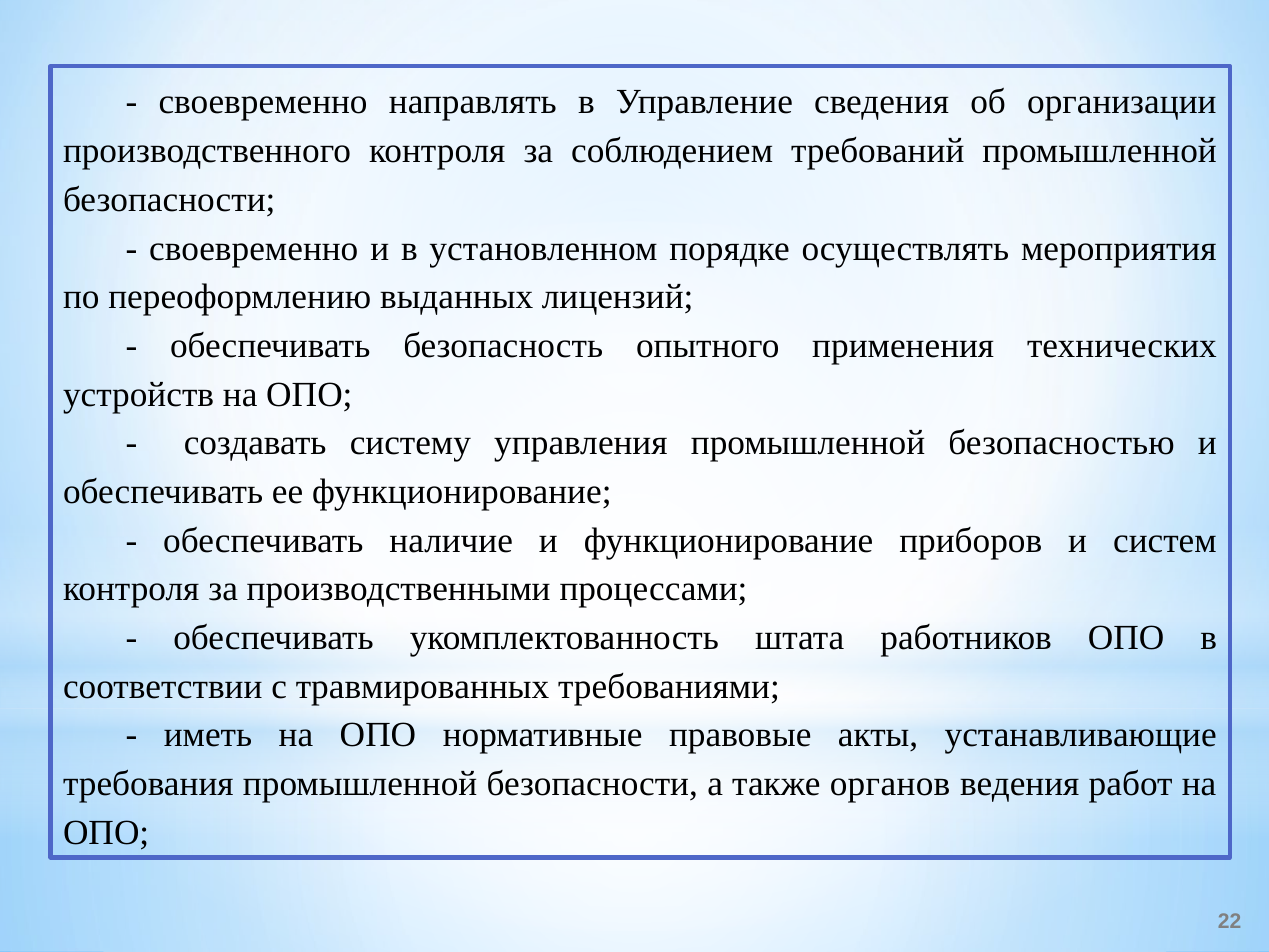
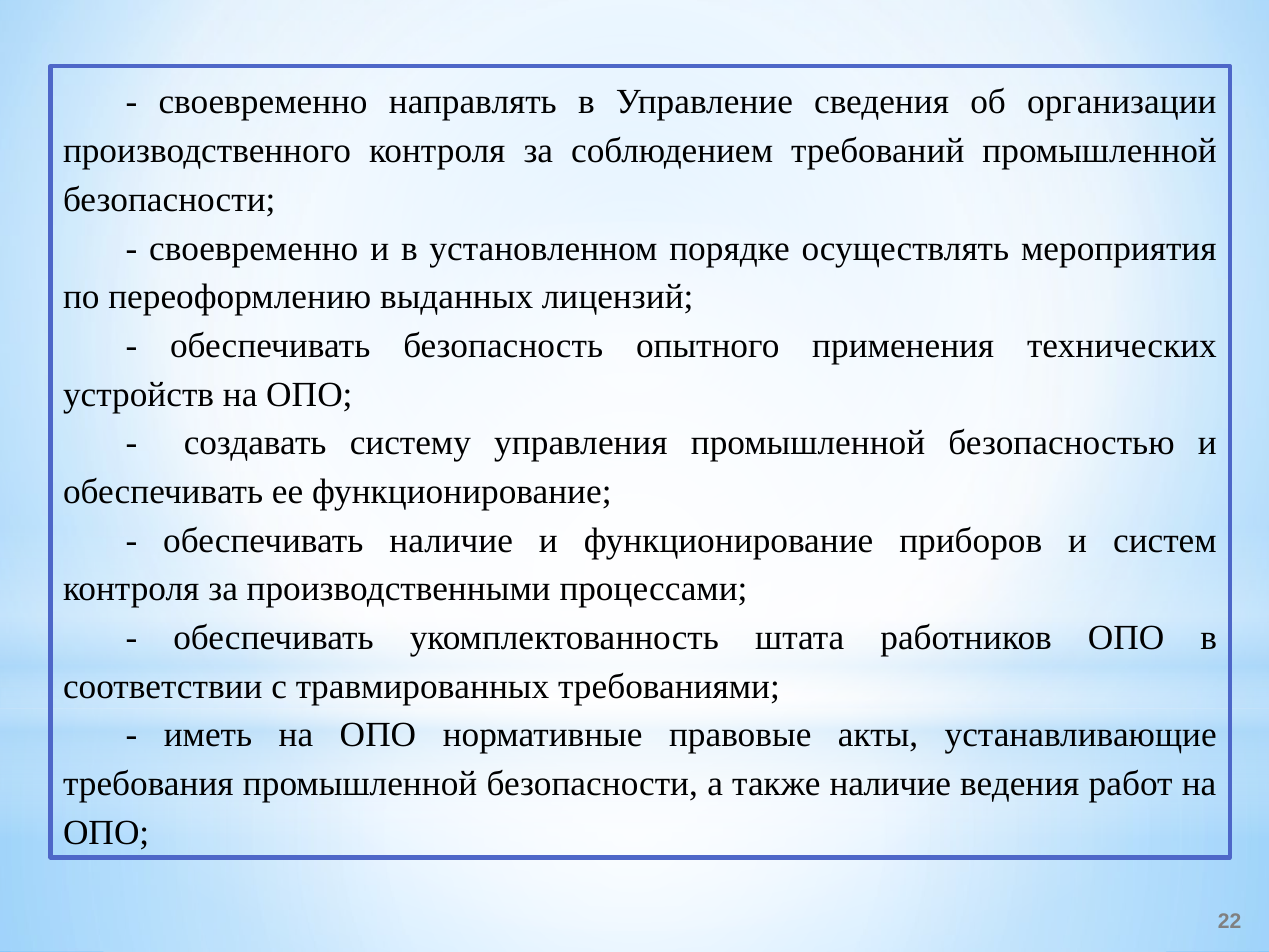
также органов: органов -> наличие
